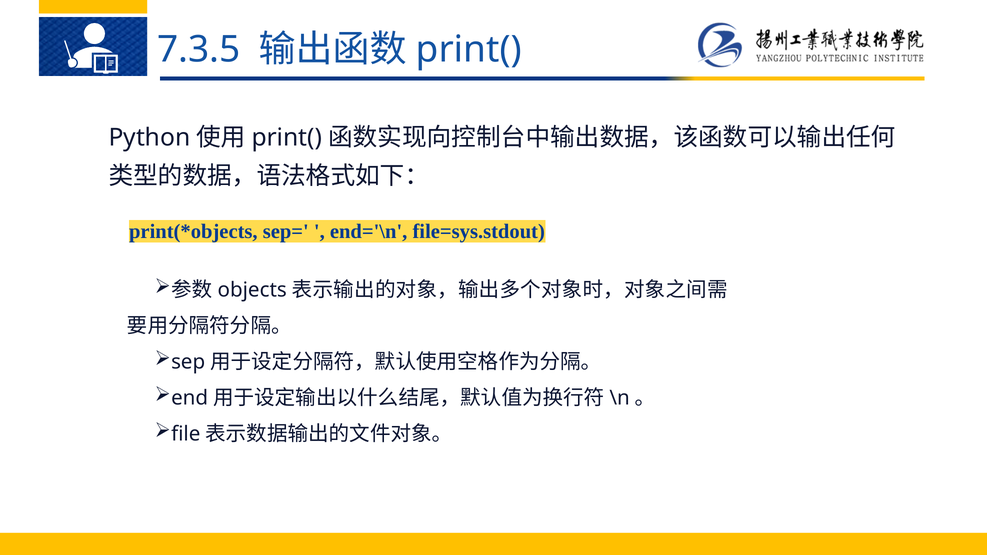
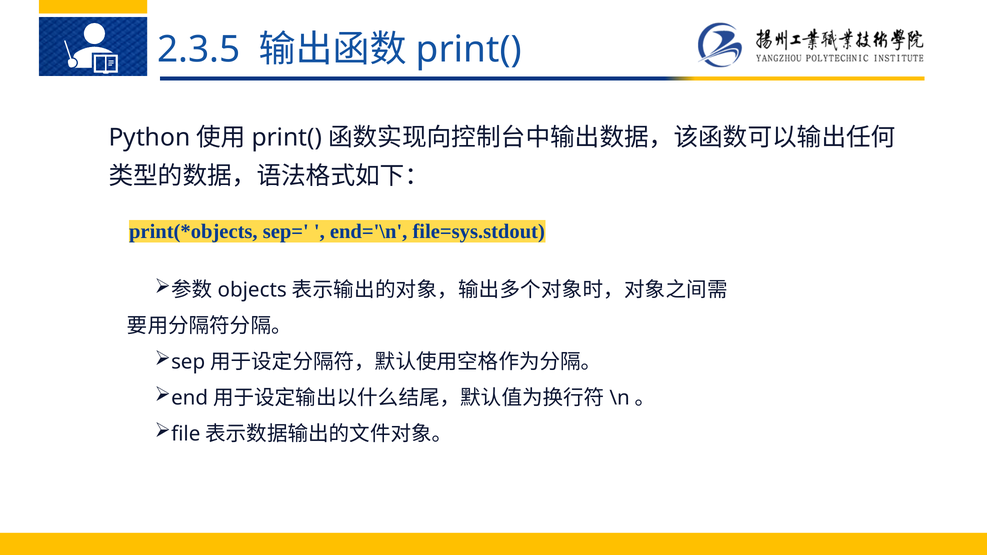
7.3.5: 7.3.5 -> 2.3.5
